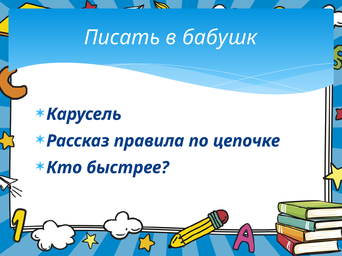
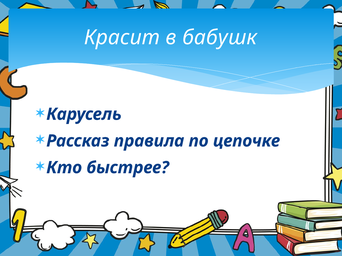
Писать: Писать -> Красит
